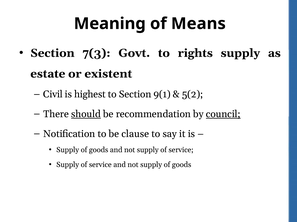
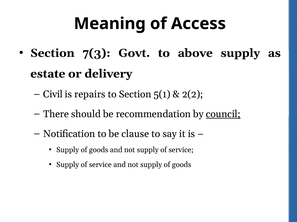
Means: Means -> Access
rights: rights -> above
existent: existent -> delivery
highest: highest -> repairs
9(1: 9(1 -> 5(1
5(2: 5(2 -> 2(2
should underline: present -> none
